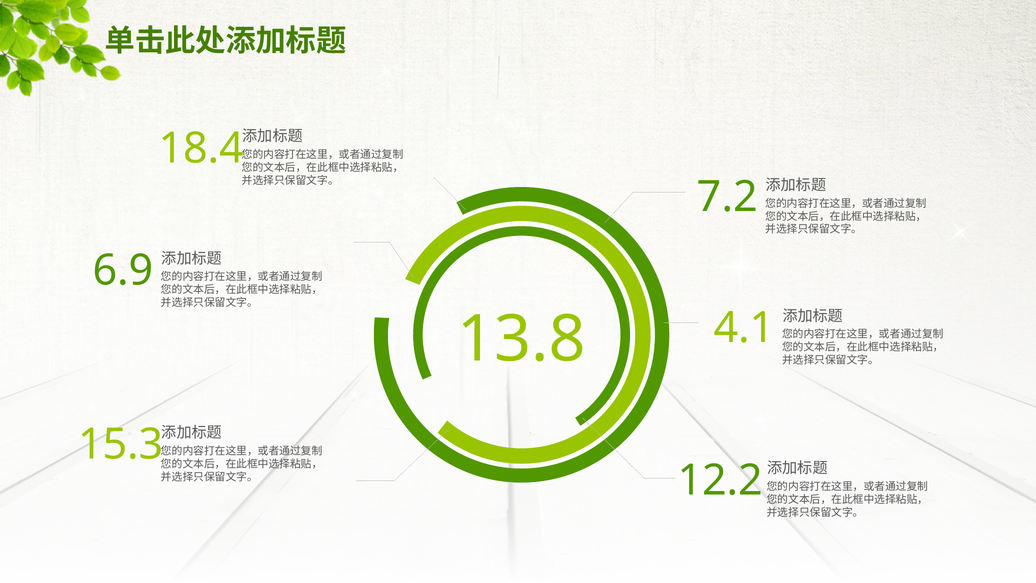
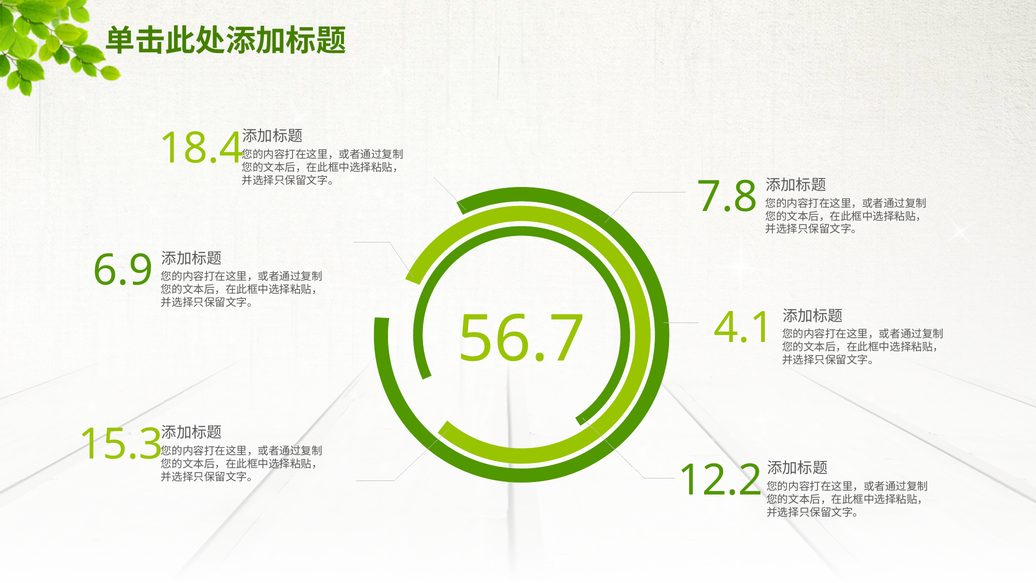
7.2: 7.2 -> 7.8
13.8: 13.8 -> 56.7
